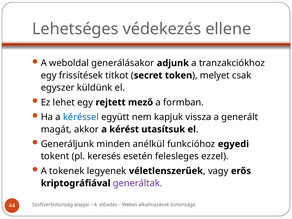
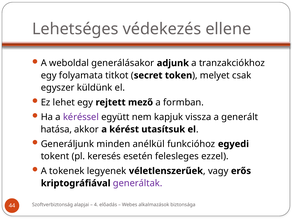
frissítések: frissítések -> folyamata
kéréssel colour: blue -> purple
magát: magát -> hatása
